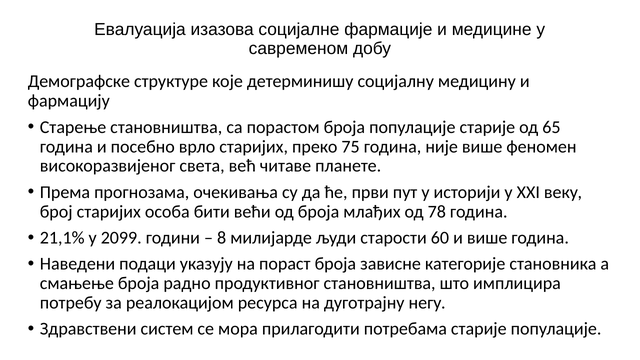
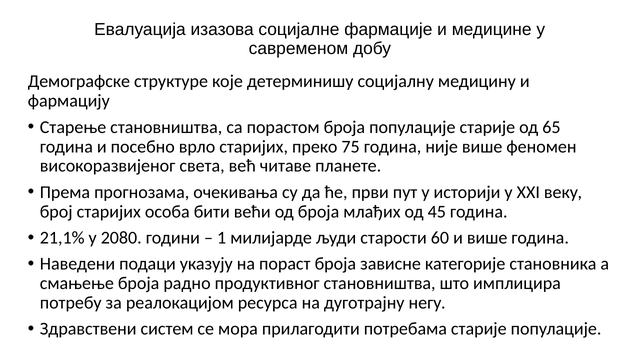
78: 78 -> 45
2099: 2099 -> 2080
8: 8 -> 1
